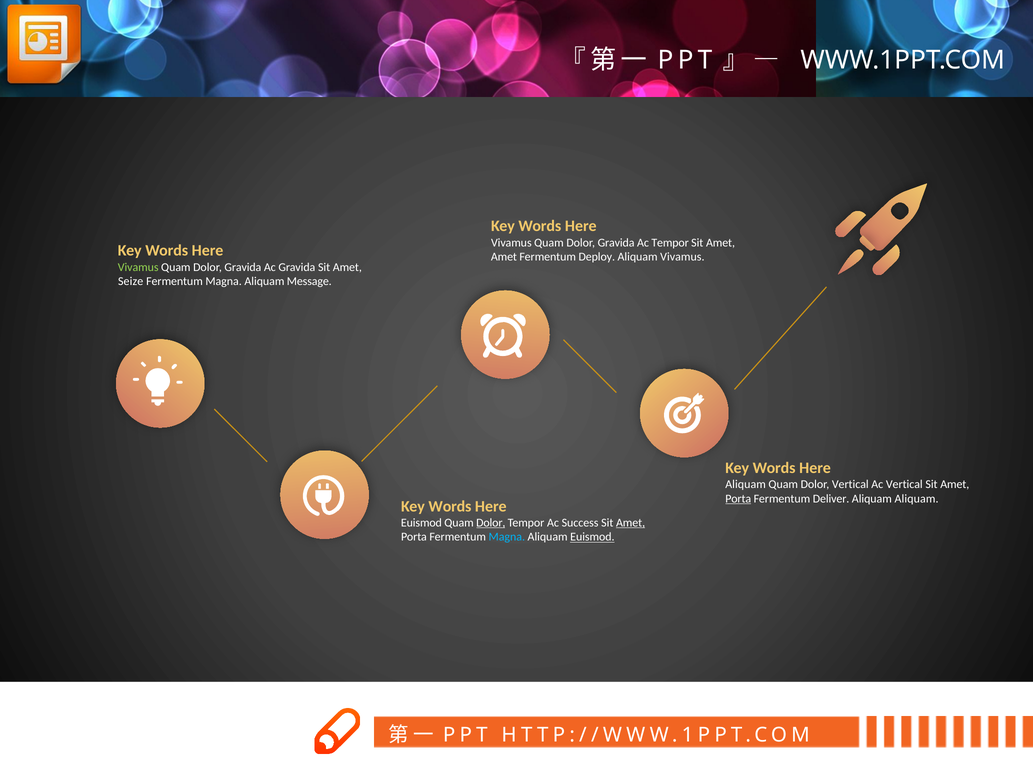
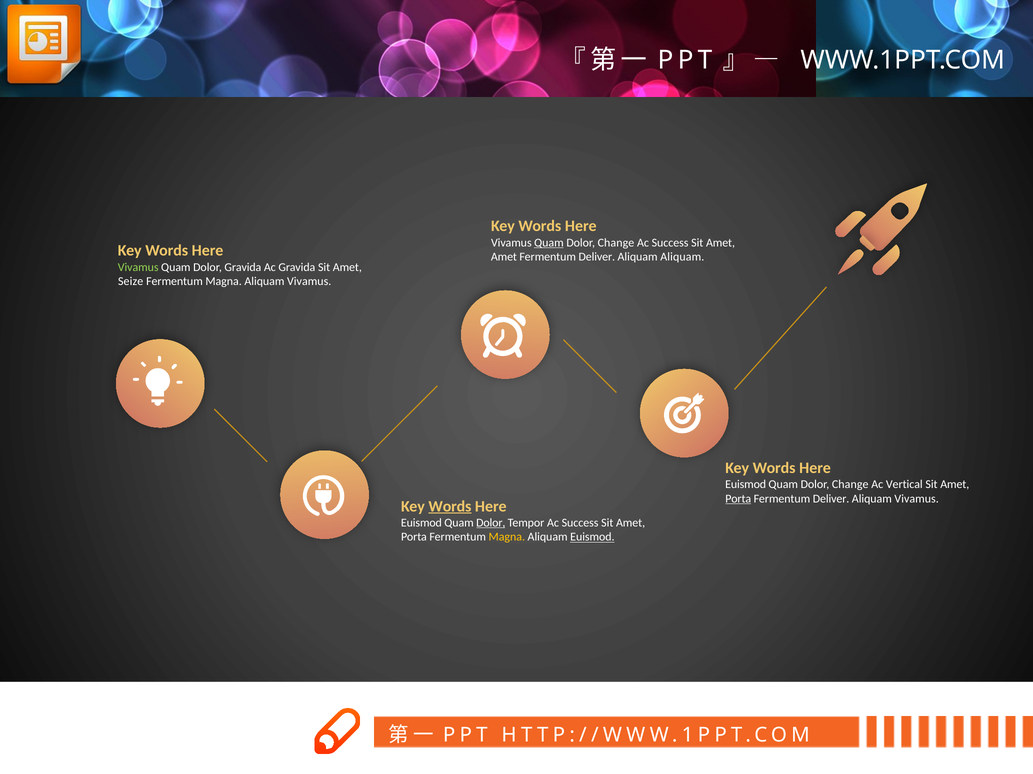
Quam at (549, 243) underline: none -> present
Gravida at (616, 243): Gravida -> Change
Tempor at (670, 243): Tempor -> Success
Deploy at (597, 257): Deploy -> Deliver
Aliquam Vivamus: Vivamus -> Aliquam
Magna Aliquam Message: Message -> Vivamus
Aliquam at (746, 485): Aliquam -> Euismod
Vertical at (850, 485): Vertical -> Change
Aliquam at (917, 499): Aliquam -> Vivamus
Words at (450, 507) underline: none -> present
Amet at (631, 523) underline: present -> none
Magna at (507, 537) colour: light blue -> yellow
